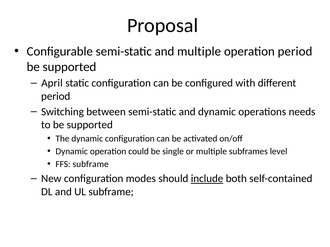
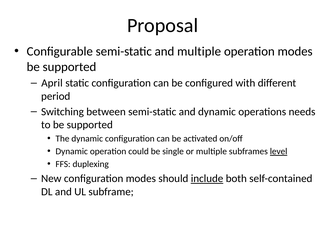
operation period: period -> modes
level underline: none -> present
FFS subframe: subframe -> duplexing
